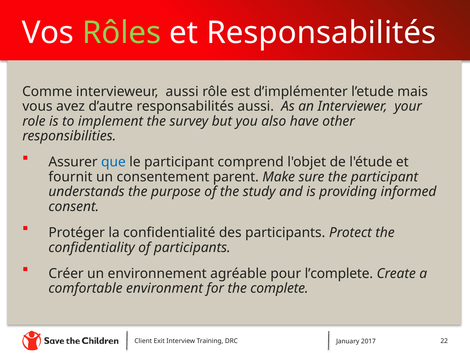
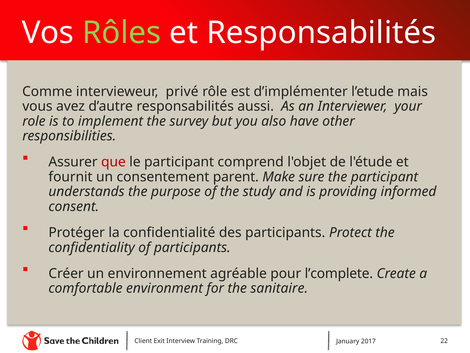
intervieweur aussi: aussi -> privé
que colour: blue -> red
complete: complete -> sanitaire
